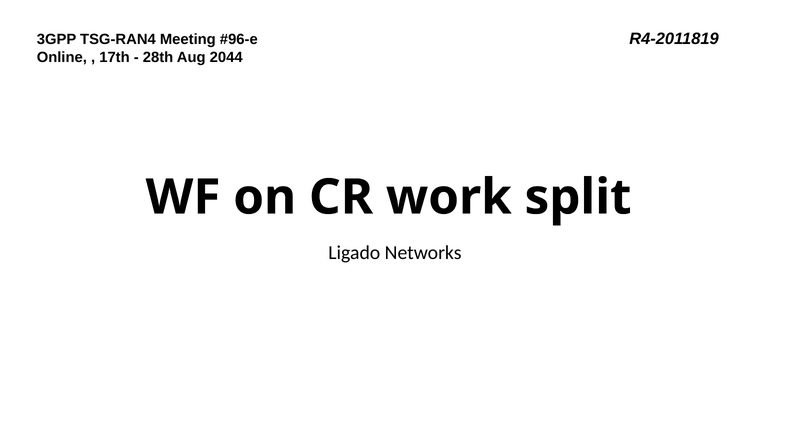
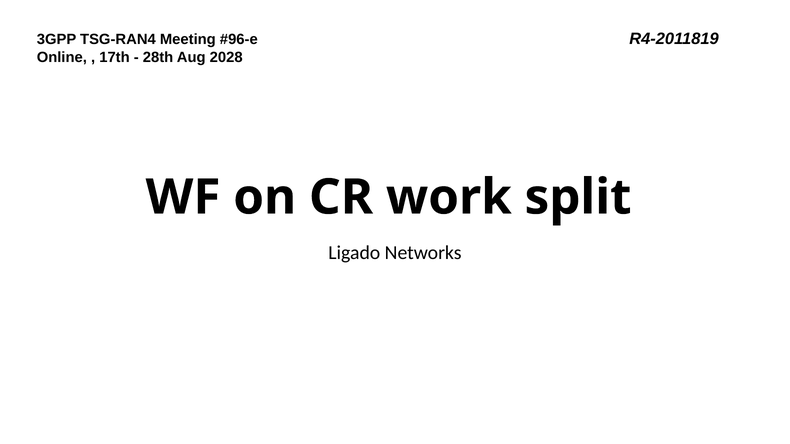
2044: 2044 -> 2028
